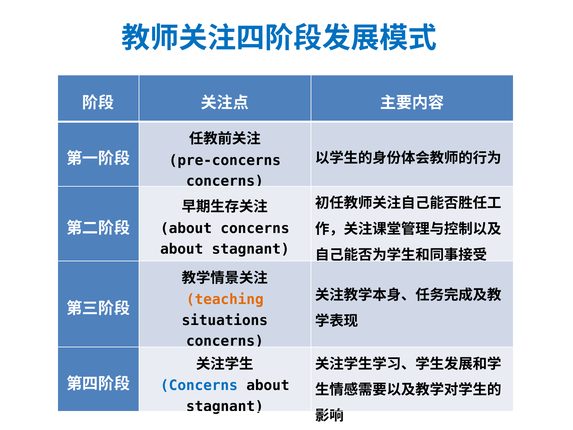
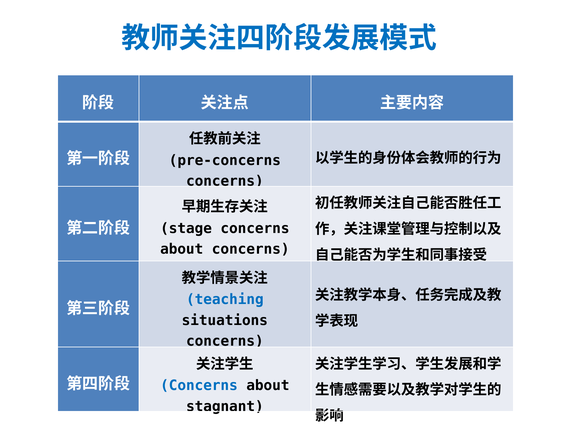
about at (186, 228): about -> stage
stagnant at (251, 249): stagnant -> concerns
teaching colour: orange -> blue
